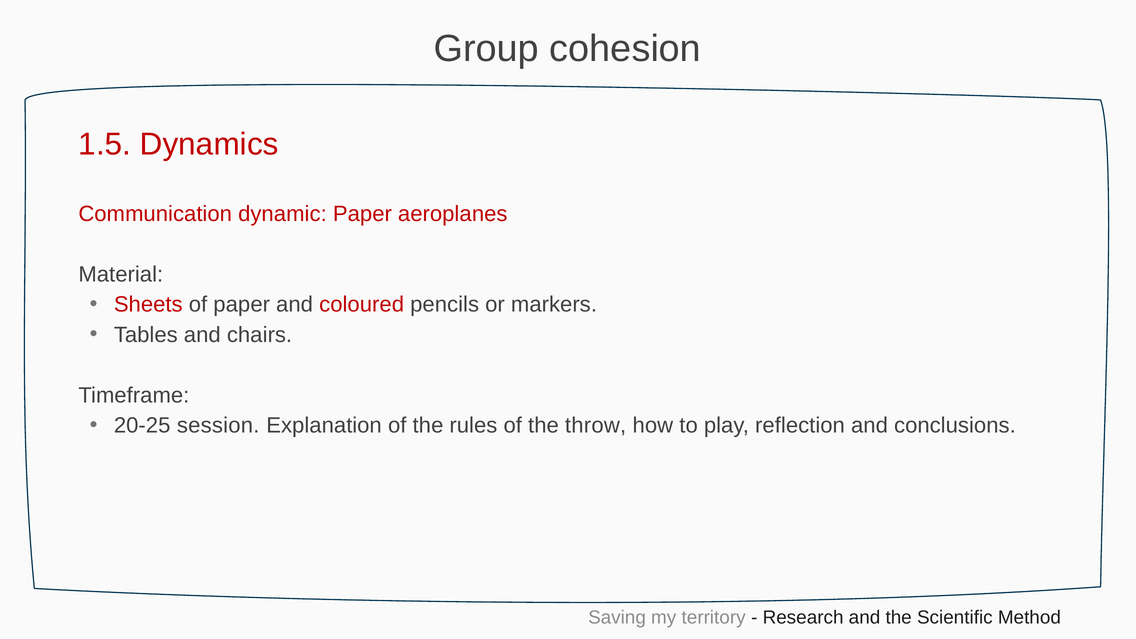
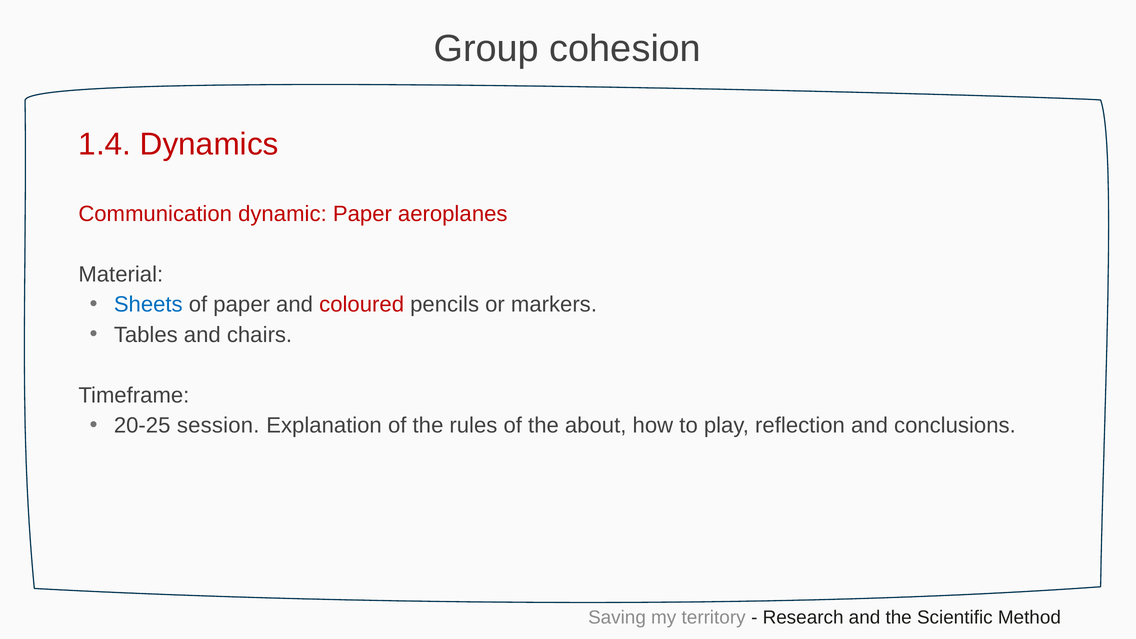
1.5: 1.5 -> 1.4
Sheets colour: red -> blue
throw: throw -> about
